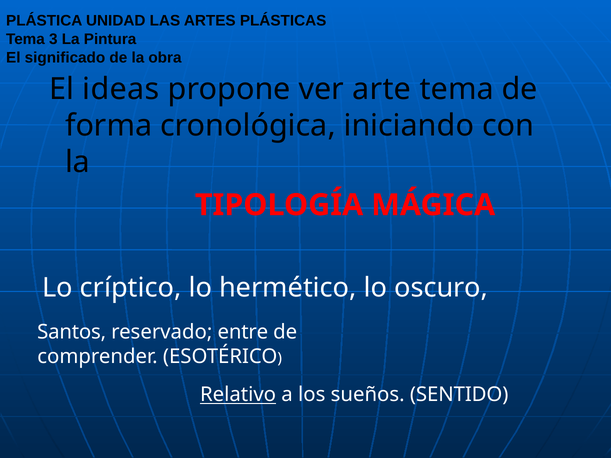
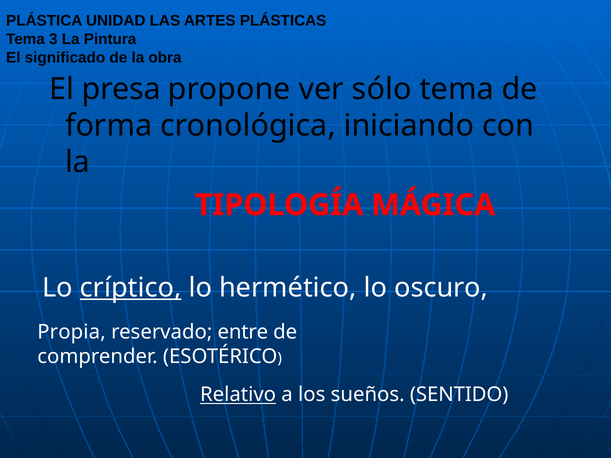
ideas: ideas -> presa
arte: arte -> sólo
críptico underline: none -> present
Santos: Santos -> Propia
